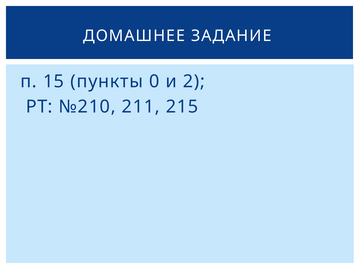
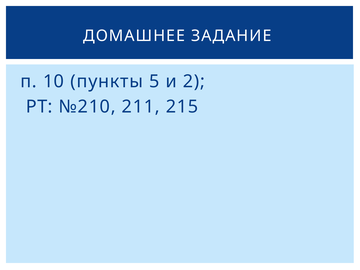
15: 15 -> 10
0: 0 -> 5
